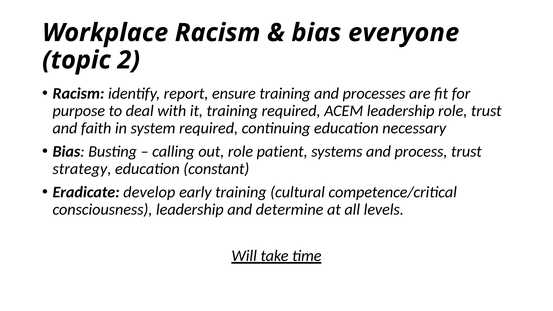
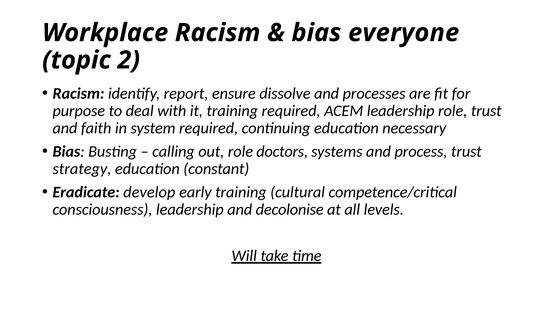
ensure training: training -> dissolve
patient: patient -> doctors
determine: determine -> decolonise
